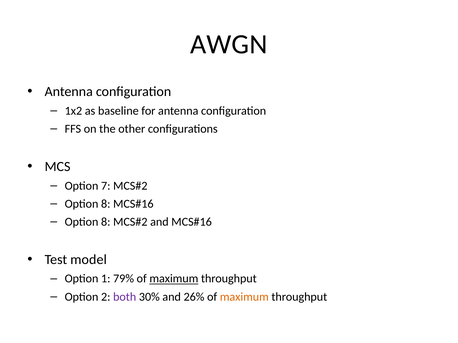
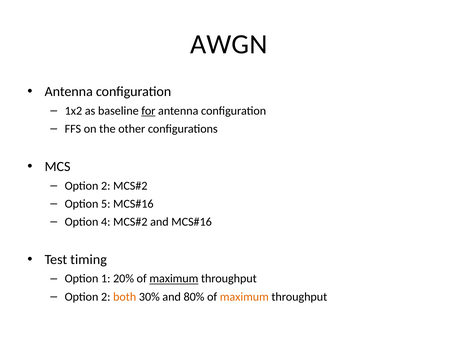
for underline: none -> present
7 at (106, 186): 7 -> 2
8 at (106, 204): 8 -> 5
8 at (106, 222): 8 -> 4
model: model -> timing
79%: 79% -> 20%
both colour: purple -> orange
26%: 26% -> 80%
